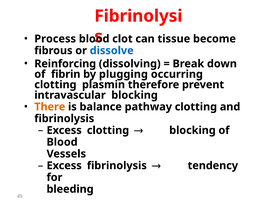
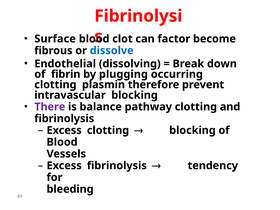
Process: Process -> Surface
tissue: tissue -> factor
Reinforcing: Reinforcing -> Endothelial
There colour: orange -> purple
